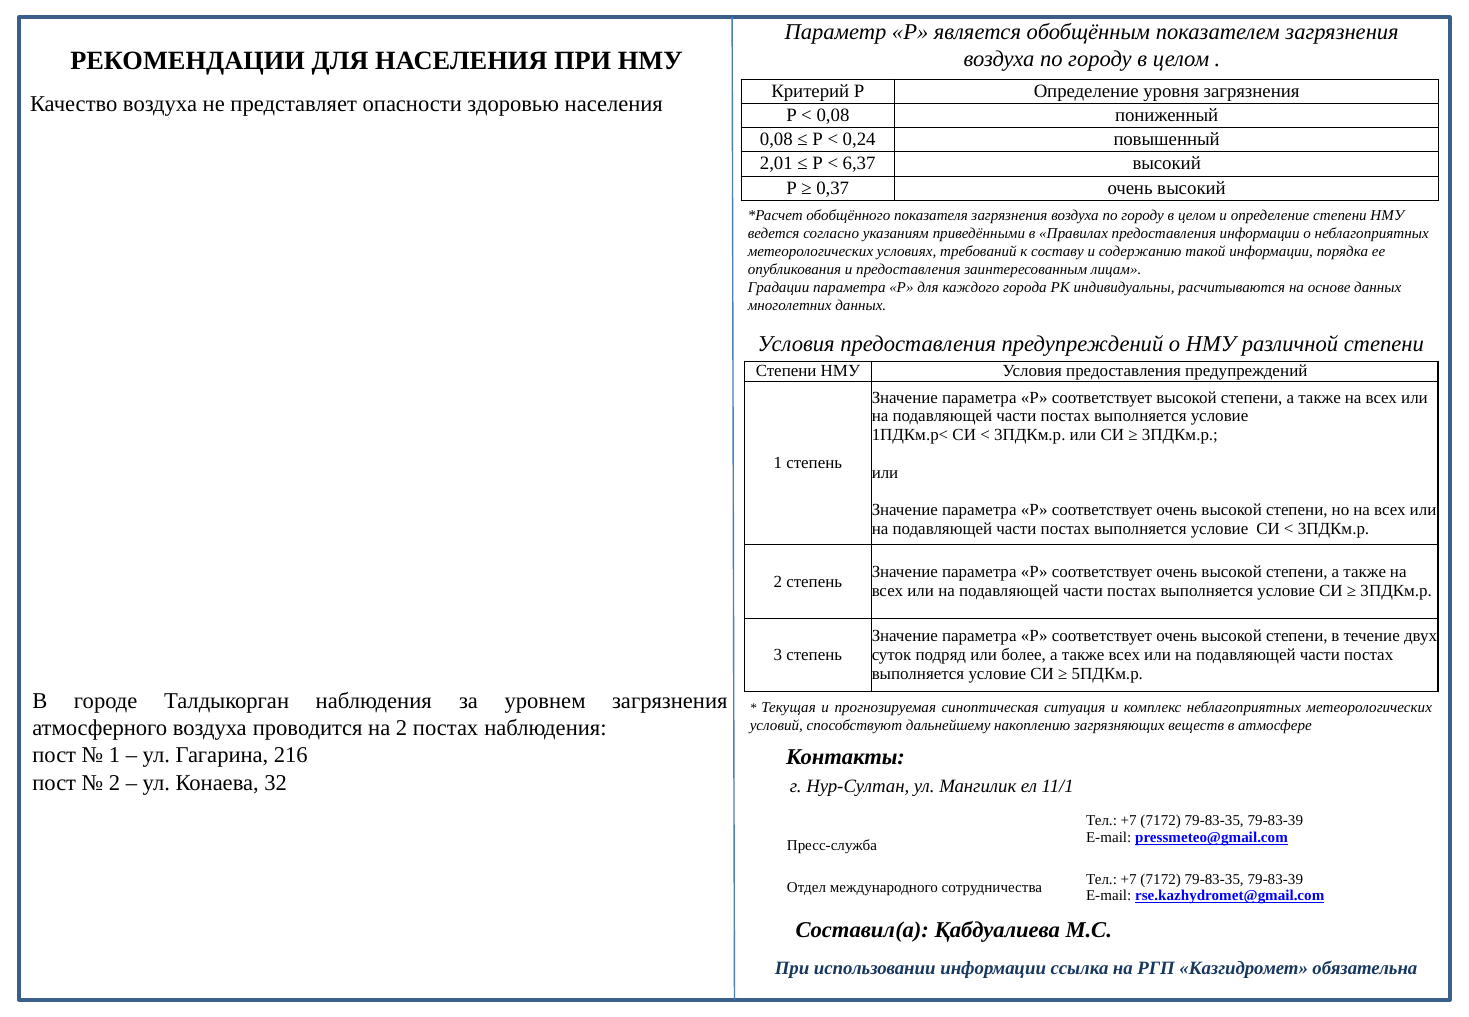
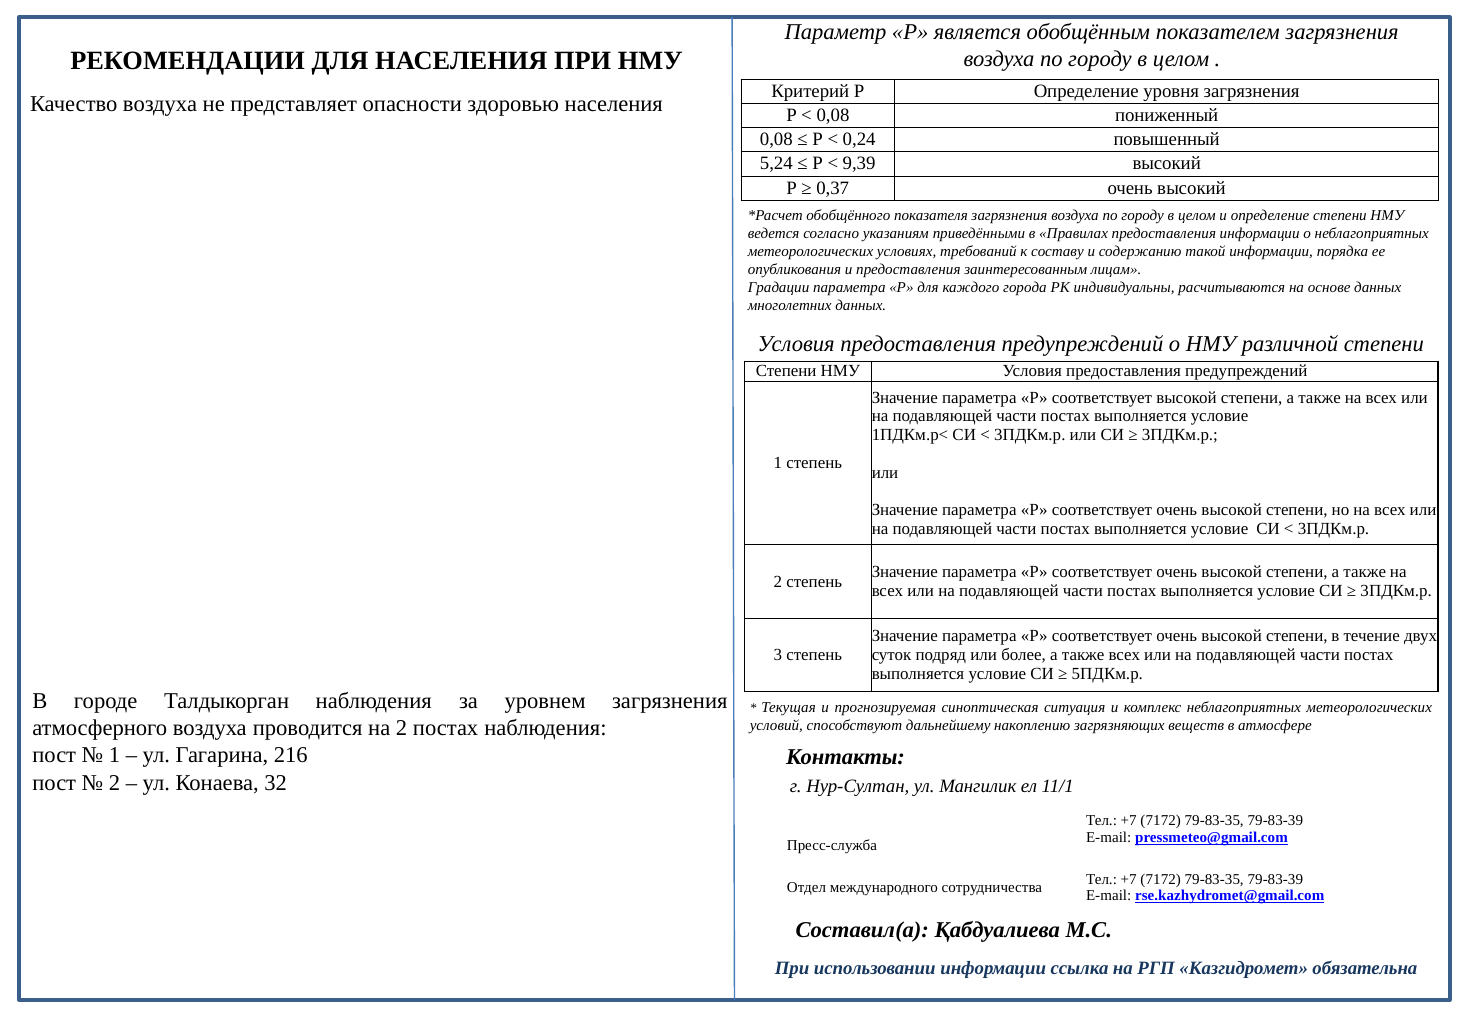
2,01: 2,01 -> 5,24
6,37: 6,37 -> 9,39
